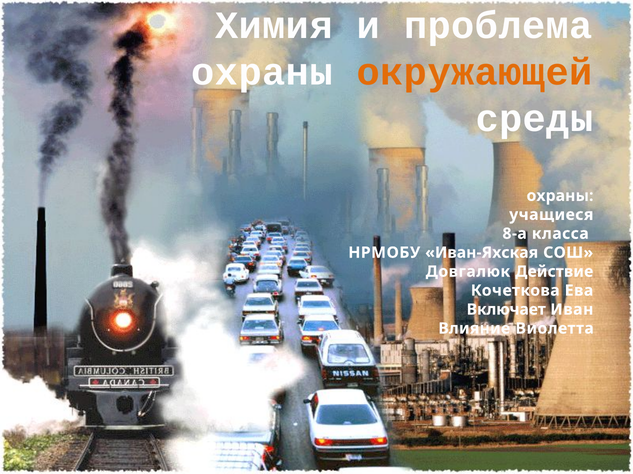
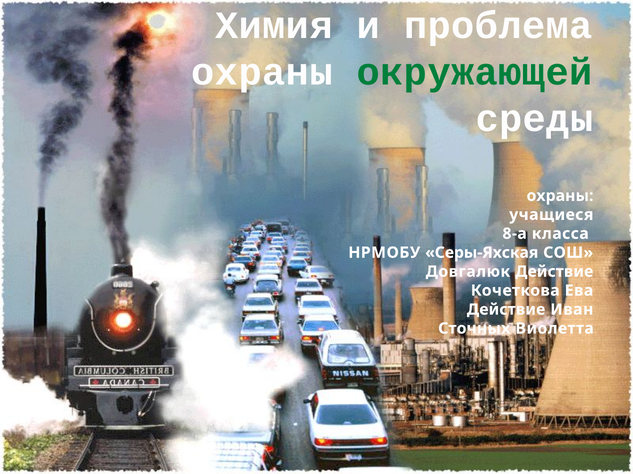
окружающей colour: orange -> green
Иван-Яхская: Иван-Яхская -> Серы-Яхская
Включает at (506, 310): Включает -> Действие
Влияние: Влияние -> Сточных
